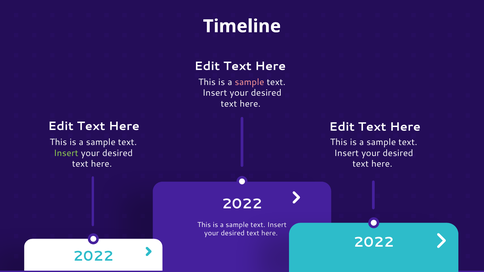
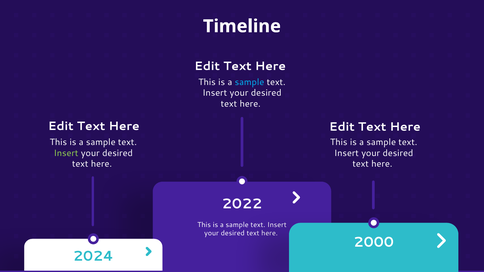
sample at (249, 82) colour: pink -> light blue
2022 at (374, 242): 2022 -> 2000
2022 at (93, 257): 2022 -> 2024
